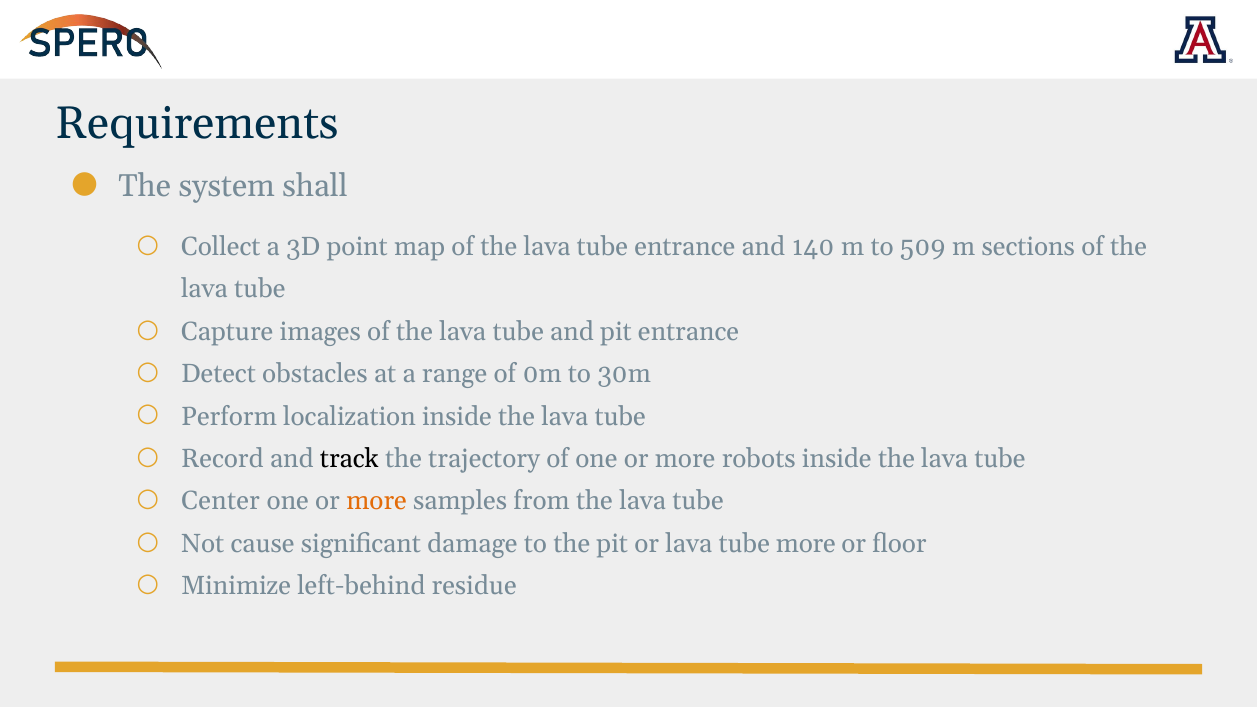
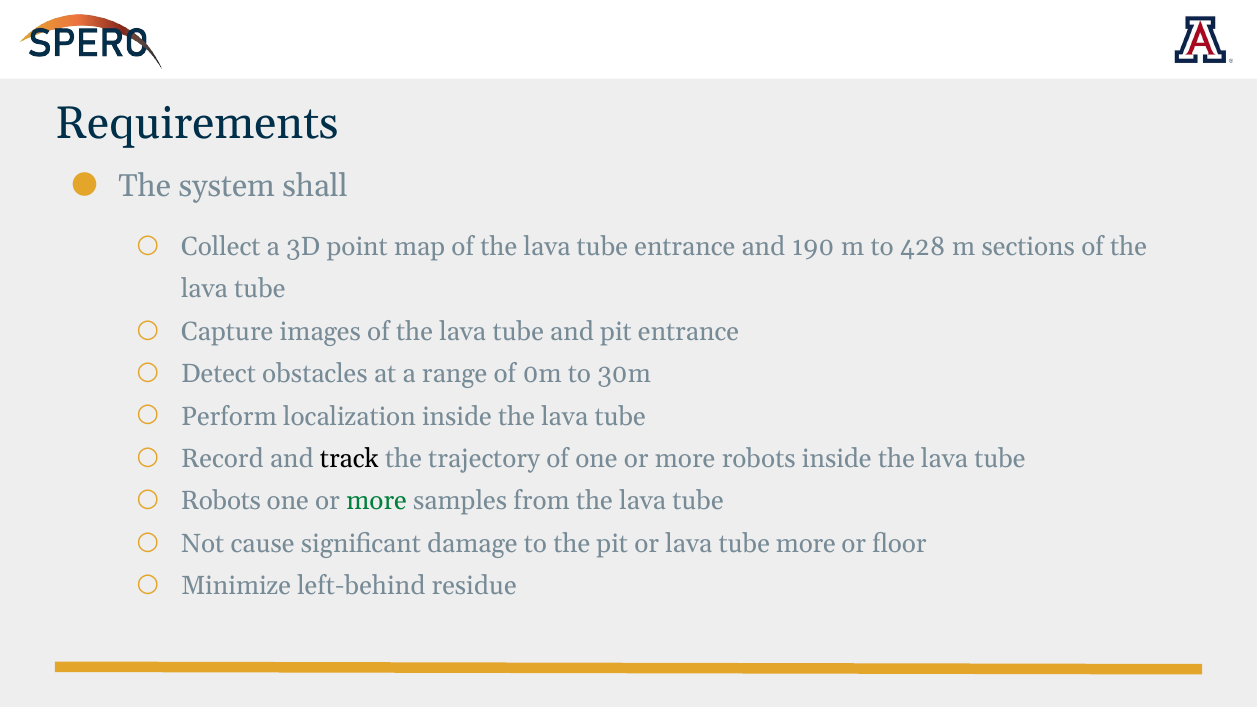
140: 140 -> 190
509: 509 -> 428
Center at (221, 501): Center -> Robots
more at (377, 501) colour: orange -> green
